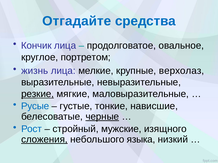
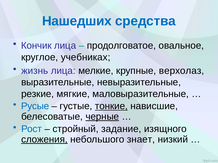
Отгадайте: Отгадайте -> Нашедших
портретом: портретом -> учебниках
резкие underline: present -> none
тонкие underline: none -> present
мужские: мужские -> задание
языка: языка -> знает
